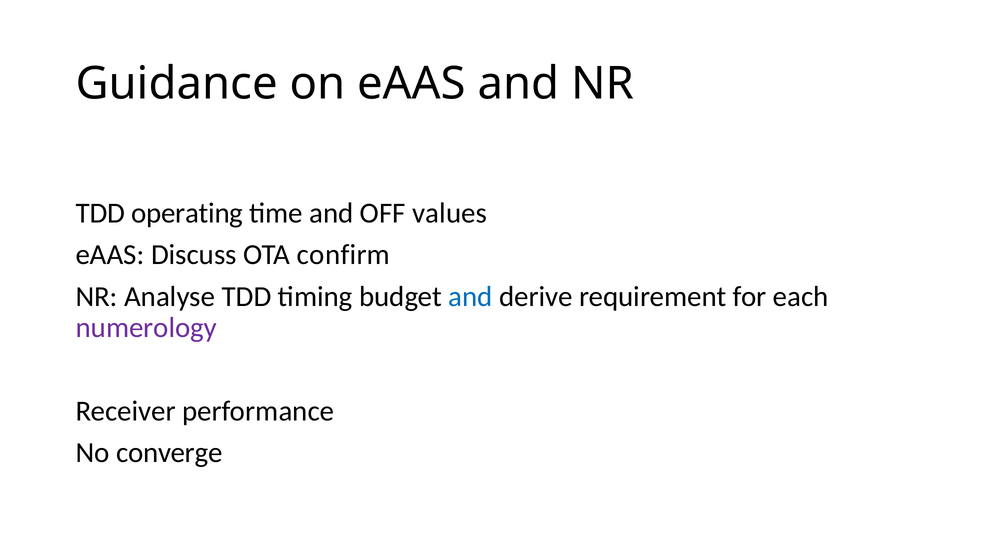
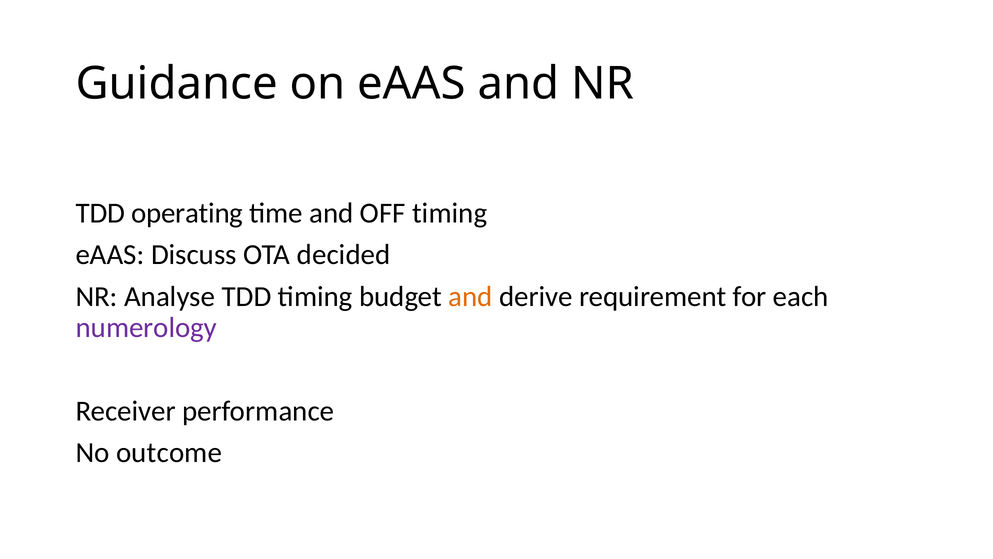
OFF values: values -> timing
confirm: confirm -> decided
and at (470, 296) colour: blue -> orange
converge: converge -> outcome
